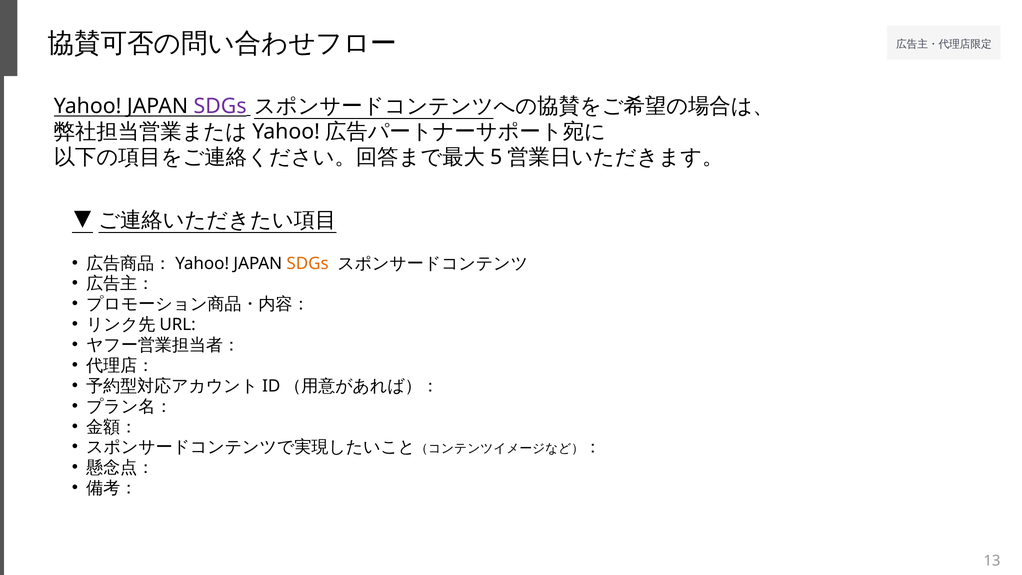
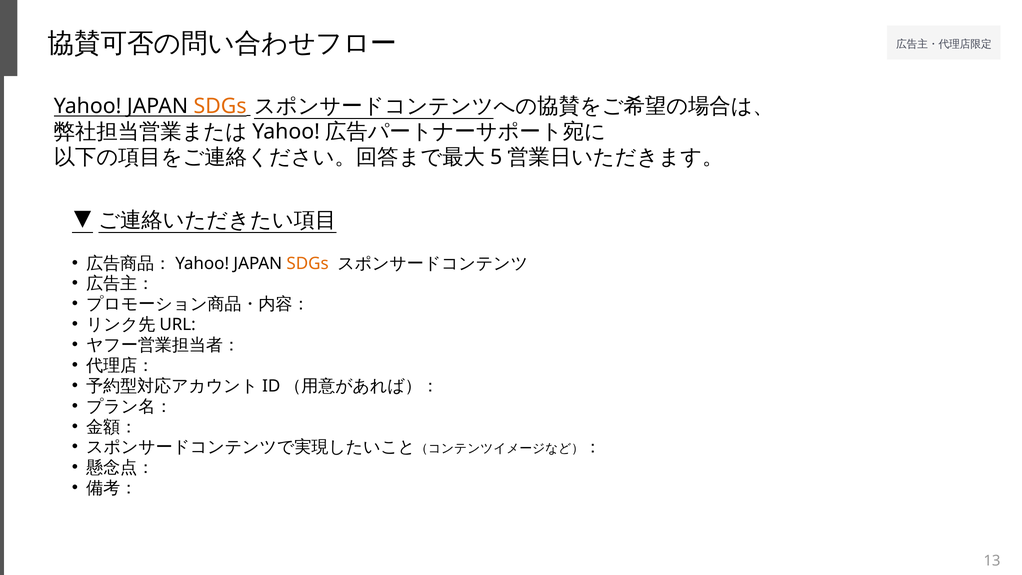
SDGs at (220, 106) colour: purple -> orange
